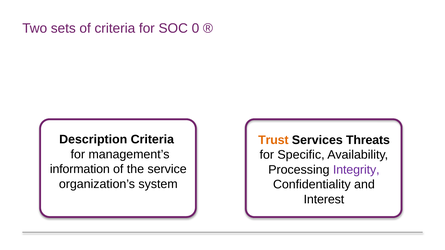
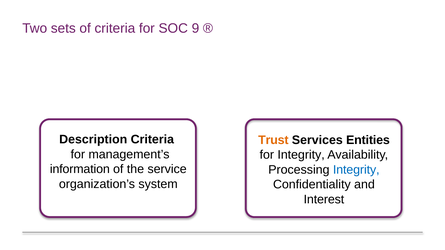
0: 0 -> 9
Threats: Threats -> Entities
for Specific: Specific -> Integrity
Integrity at (356, 170) colour: purple -> blue
